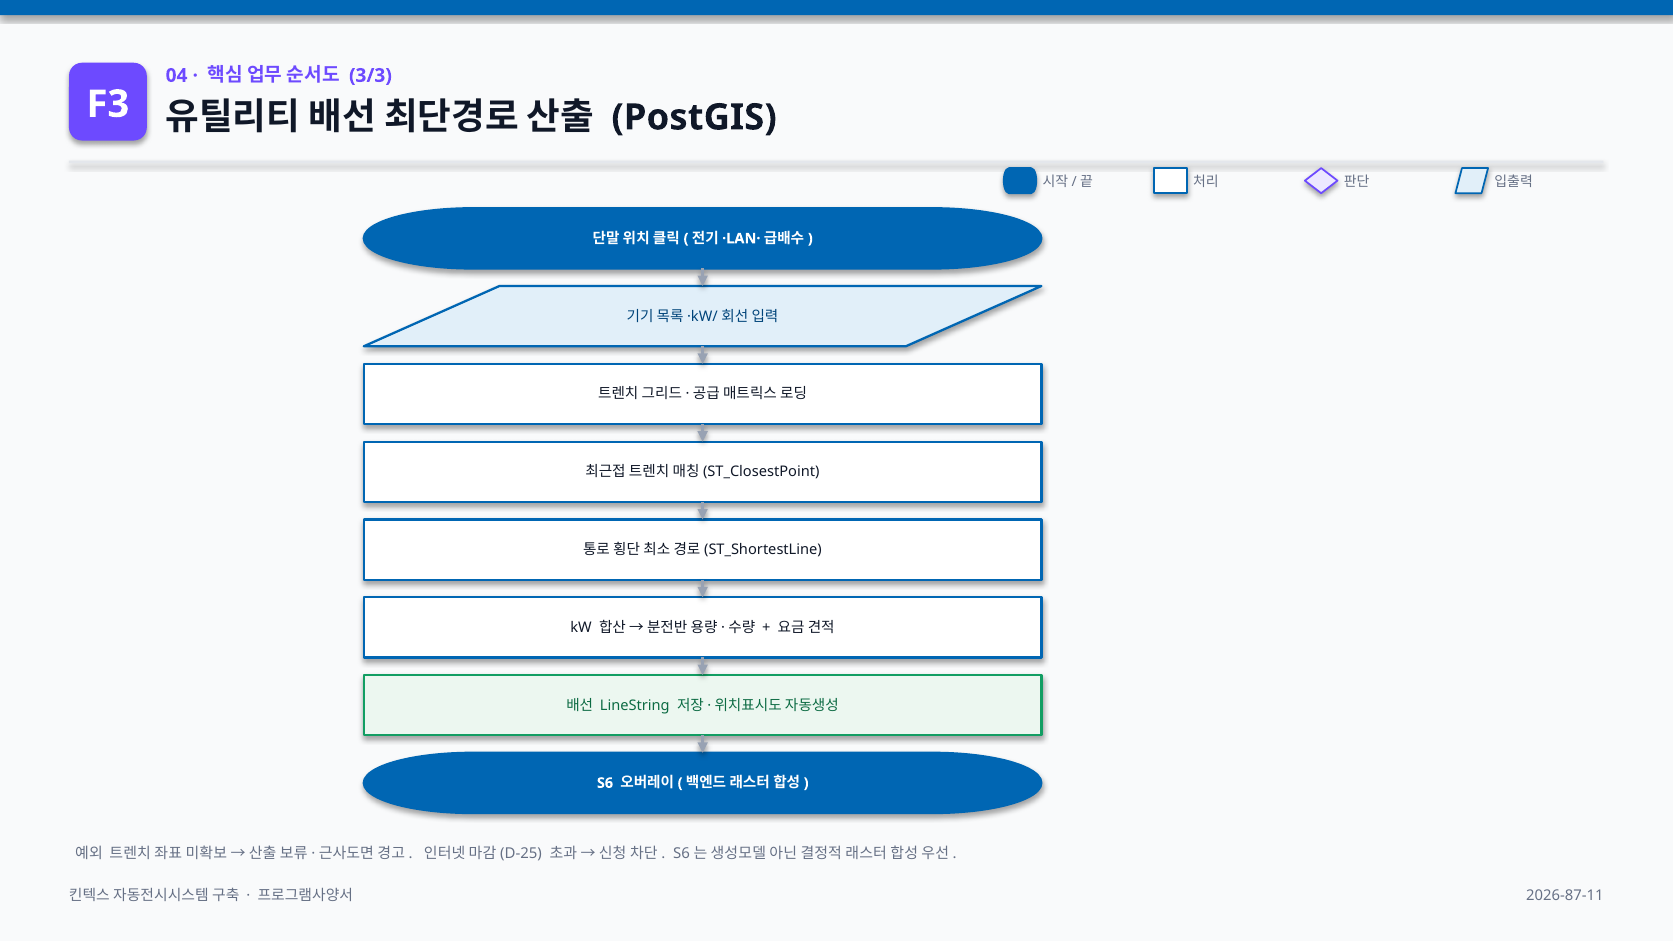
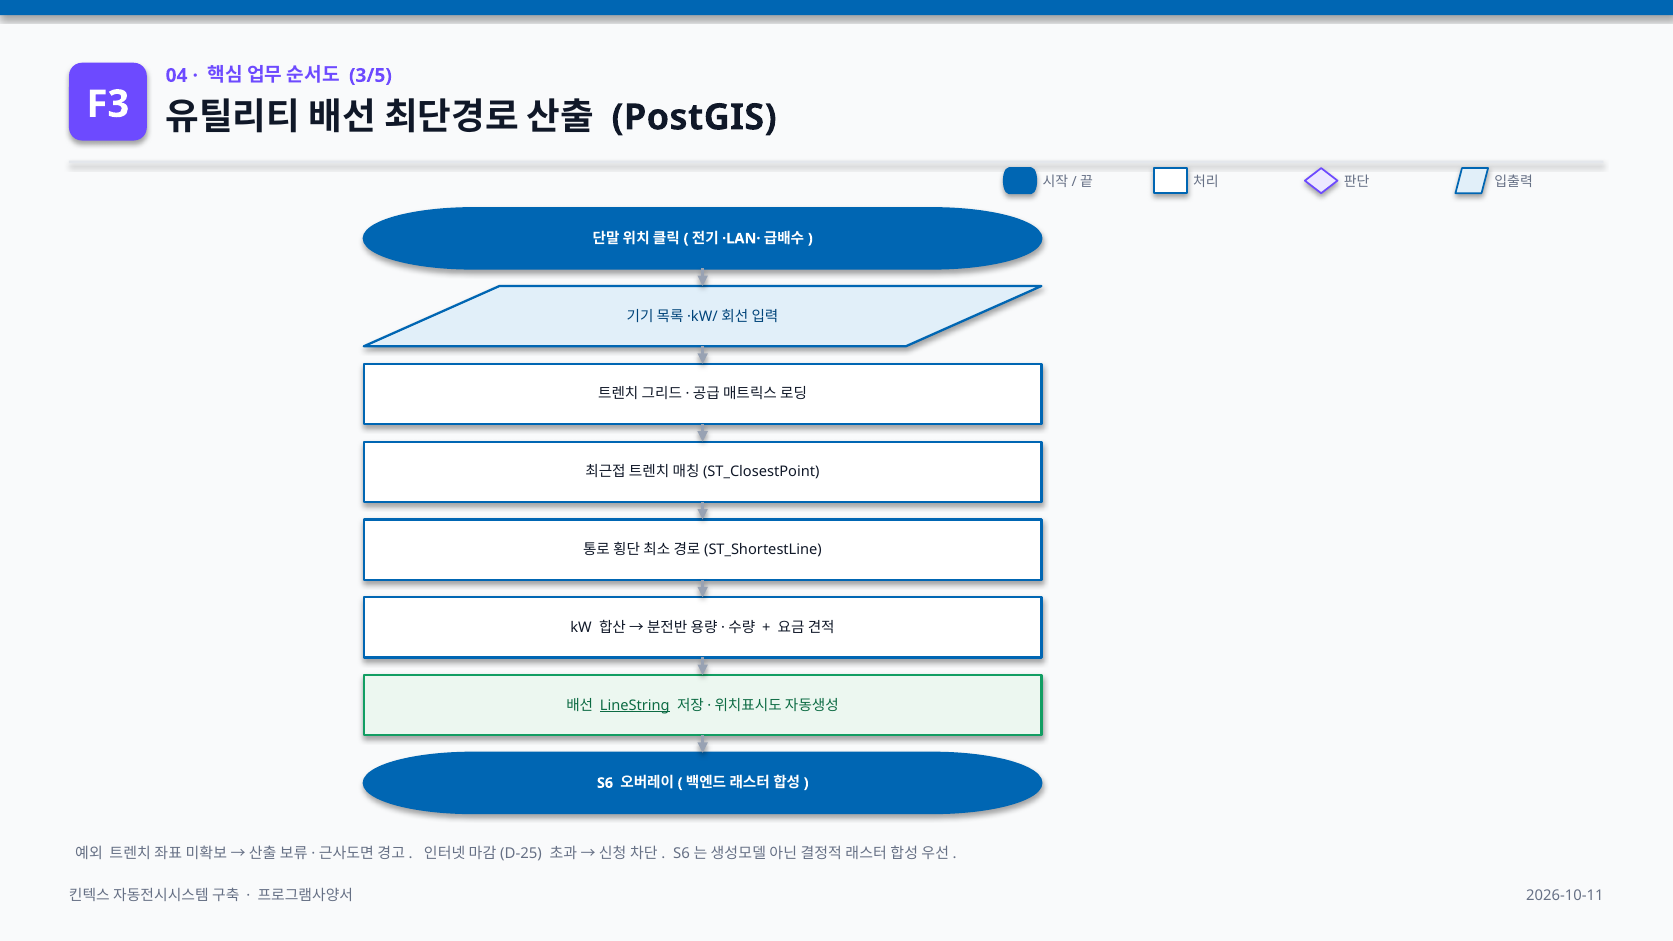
3/3: 3/3 -> 3/5
LineString underline: none -> present
2026-87-11: 2026-87-11 -> 2026-10-11
